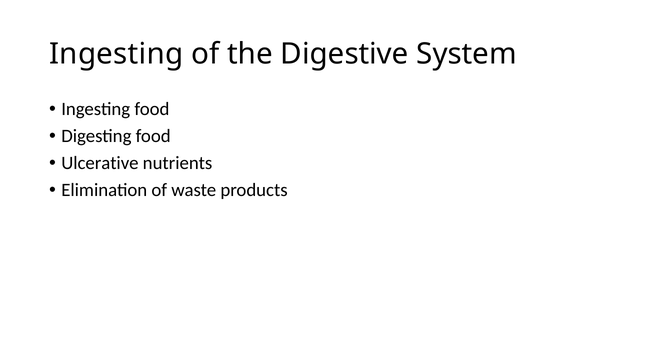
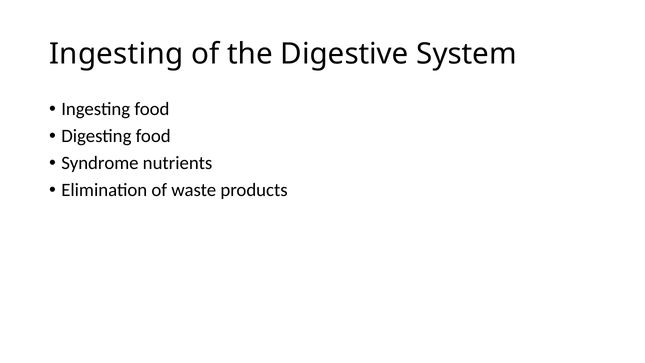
Ulcerative: Ulcerative -> Syndrome
